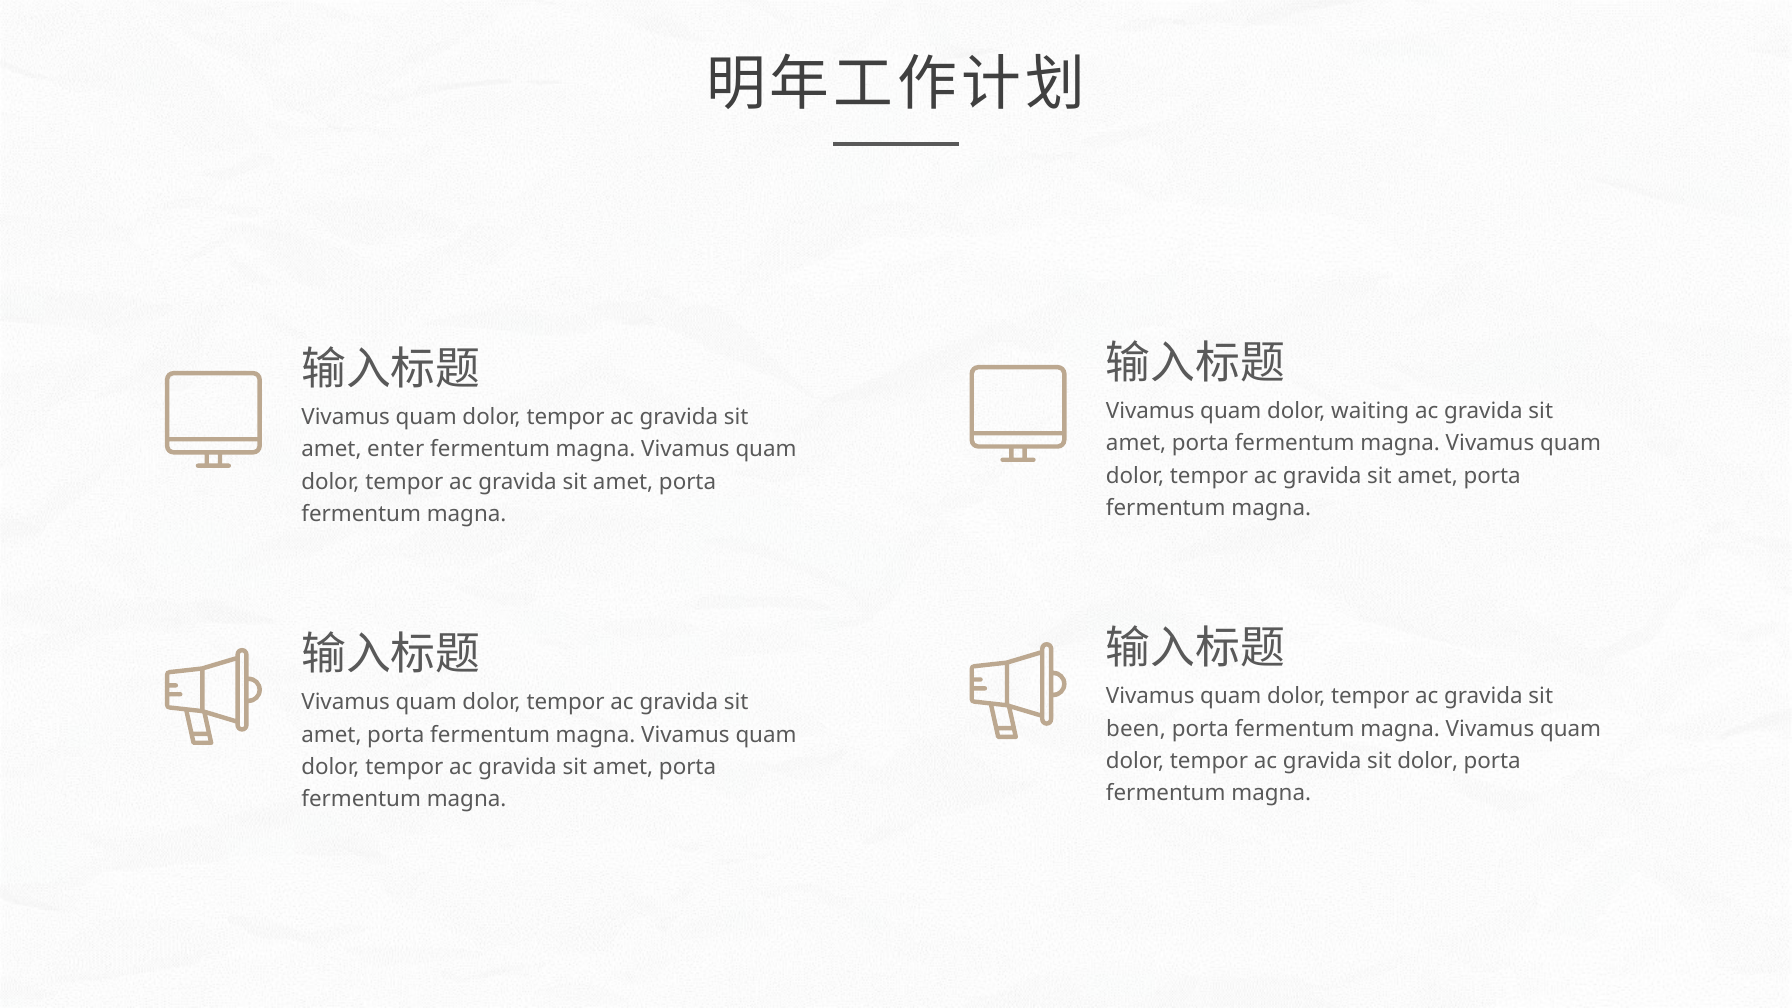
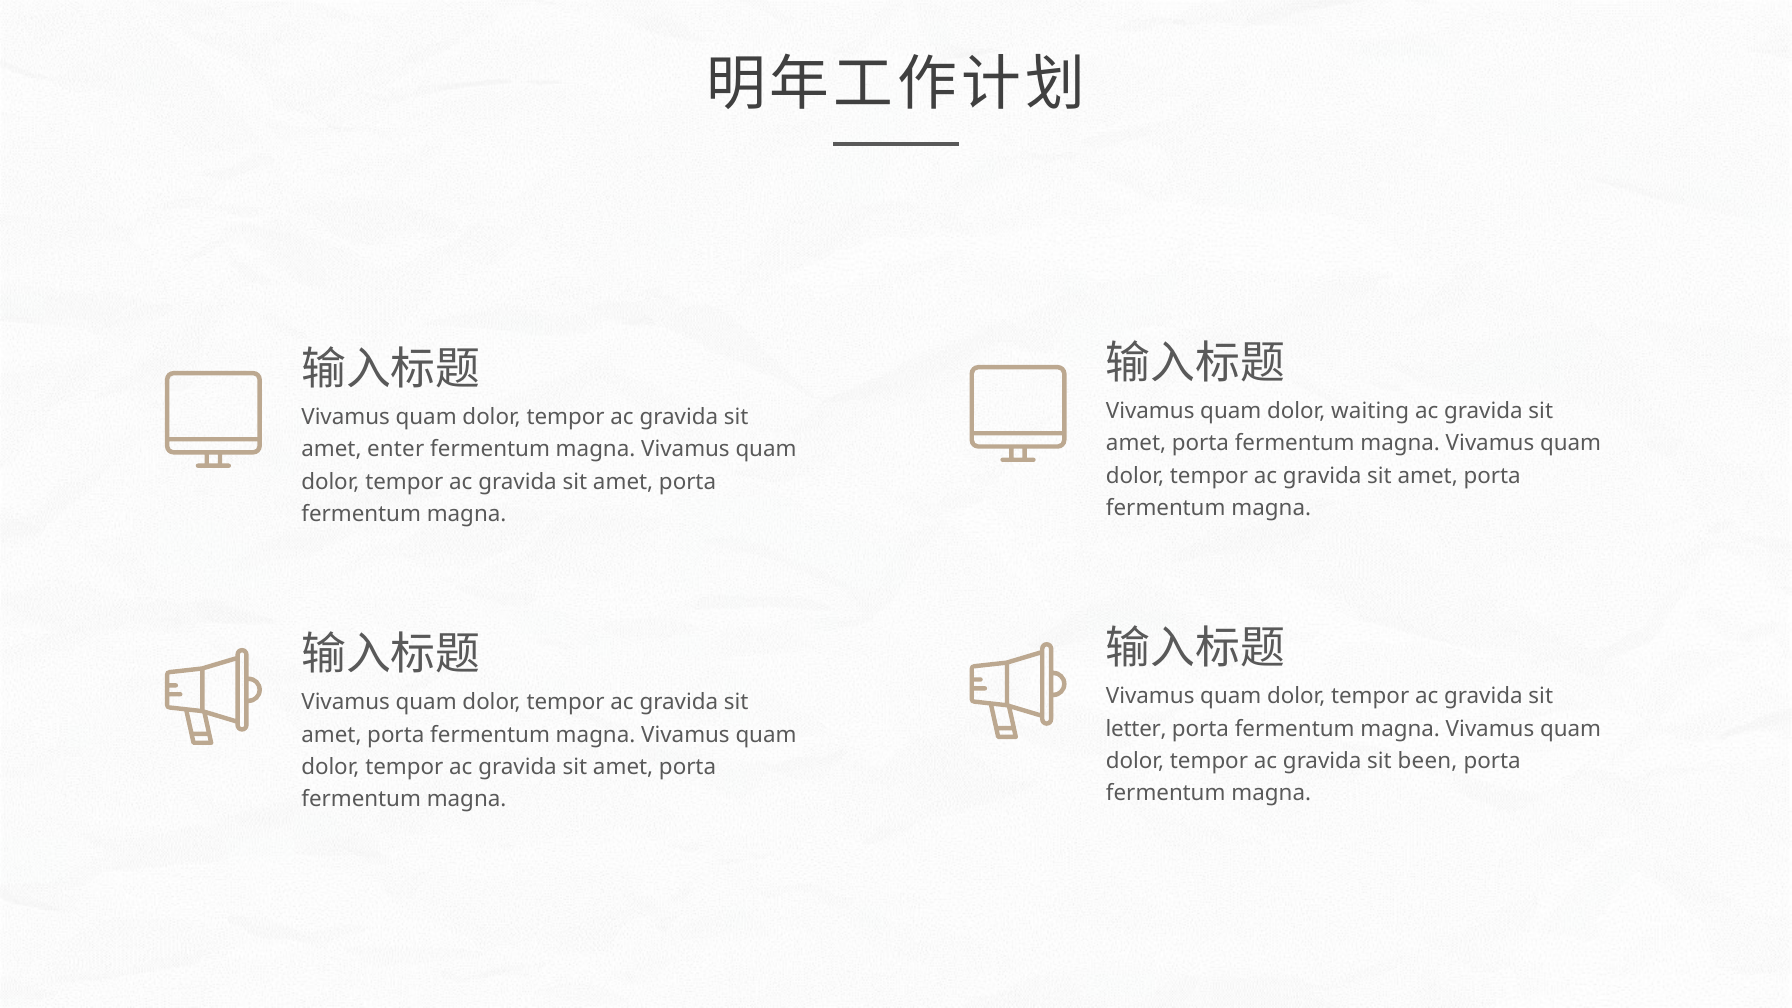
been: been -> letter
sit dolor: dolor -> been
